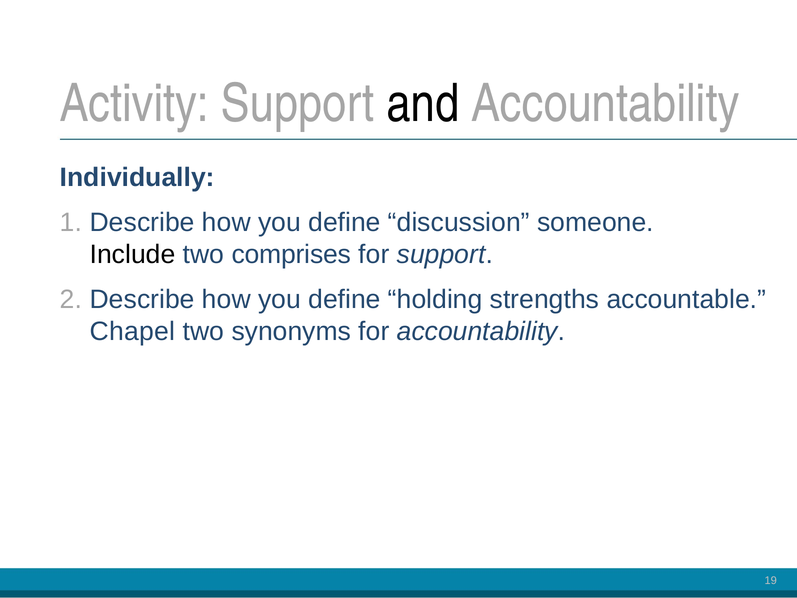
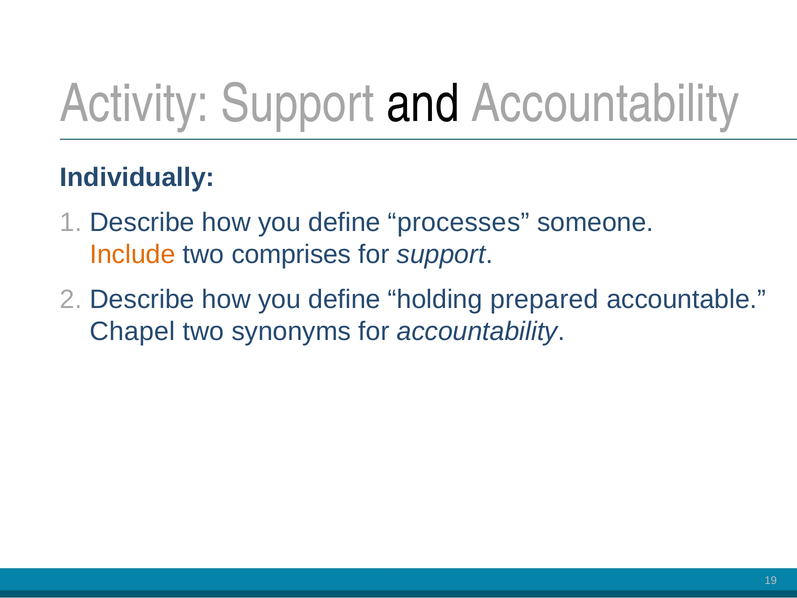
discussion: discussion -> processes
Include colour: black -> orange
strengths: strengths -> prepared
